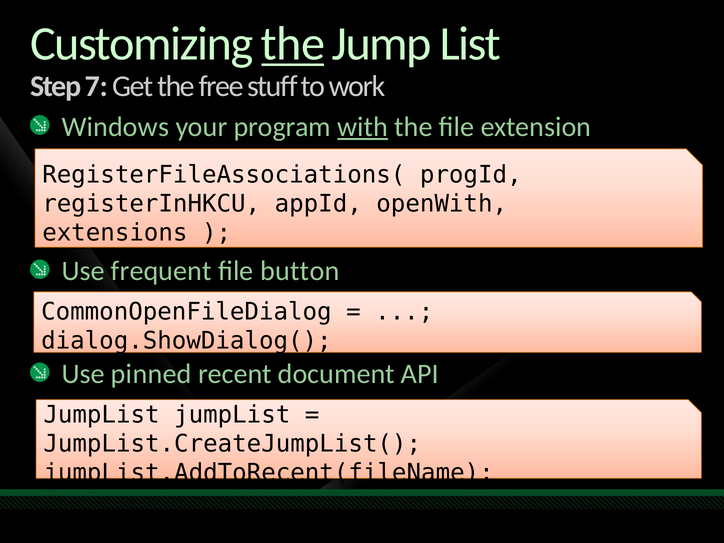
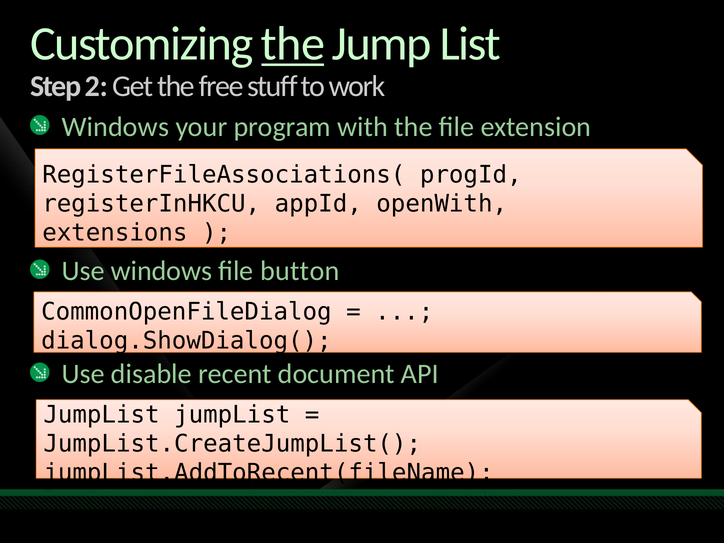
7: 7 -> 2
with underline: present -> none
Use frequent: frequent -> windows
pinned: pinned -> disable
